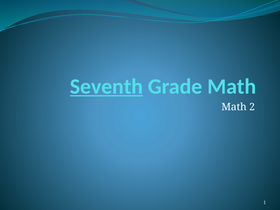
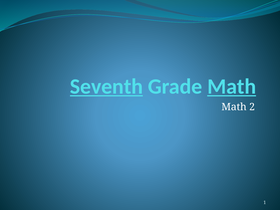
Math at (232, 86) underline: none -> present
